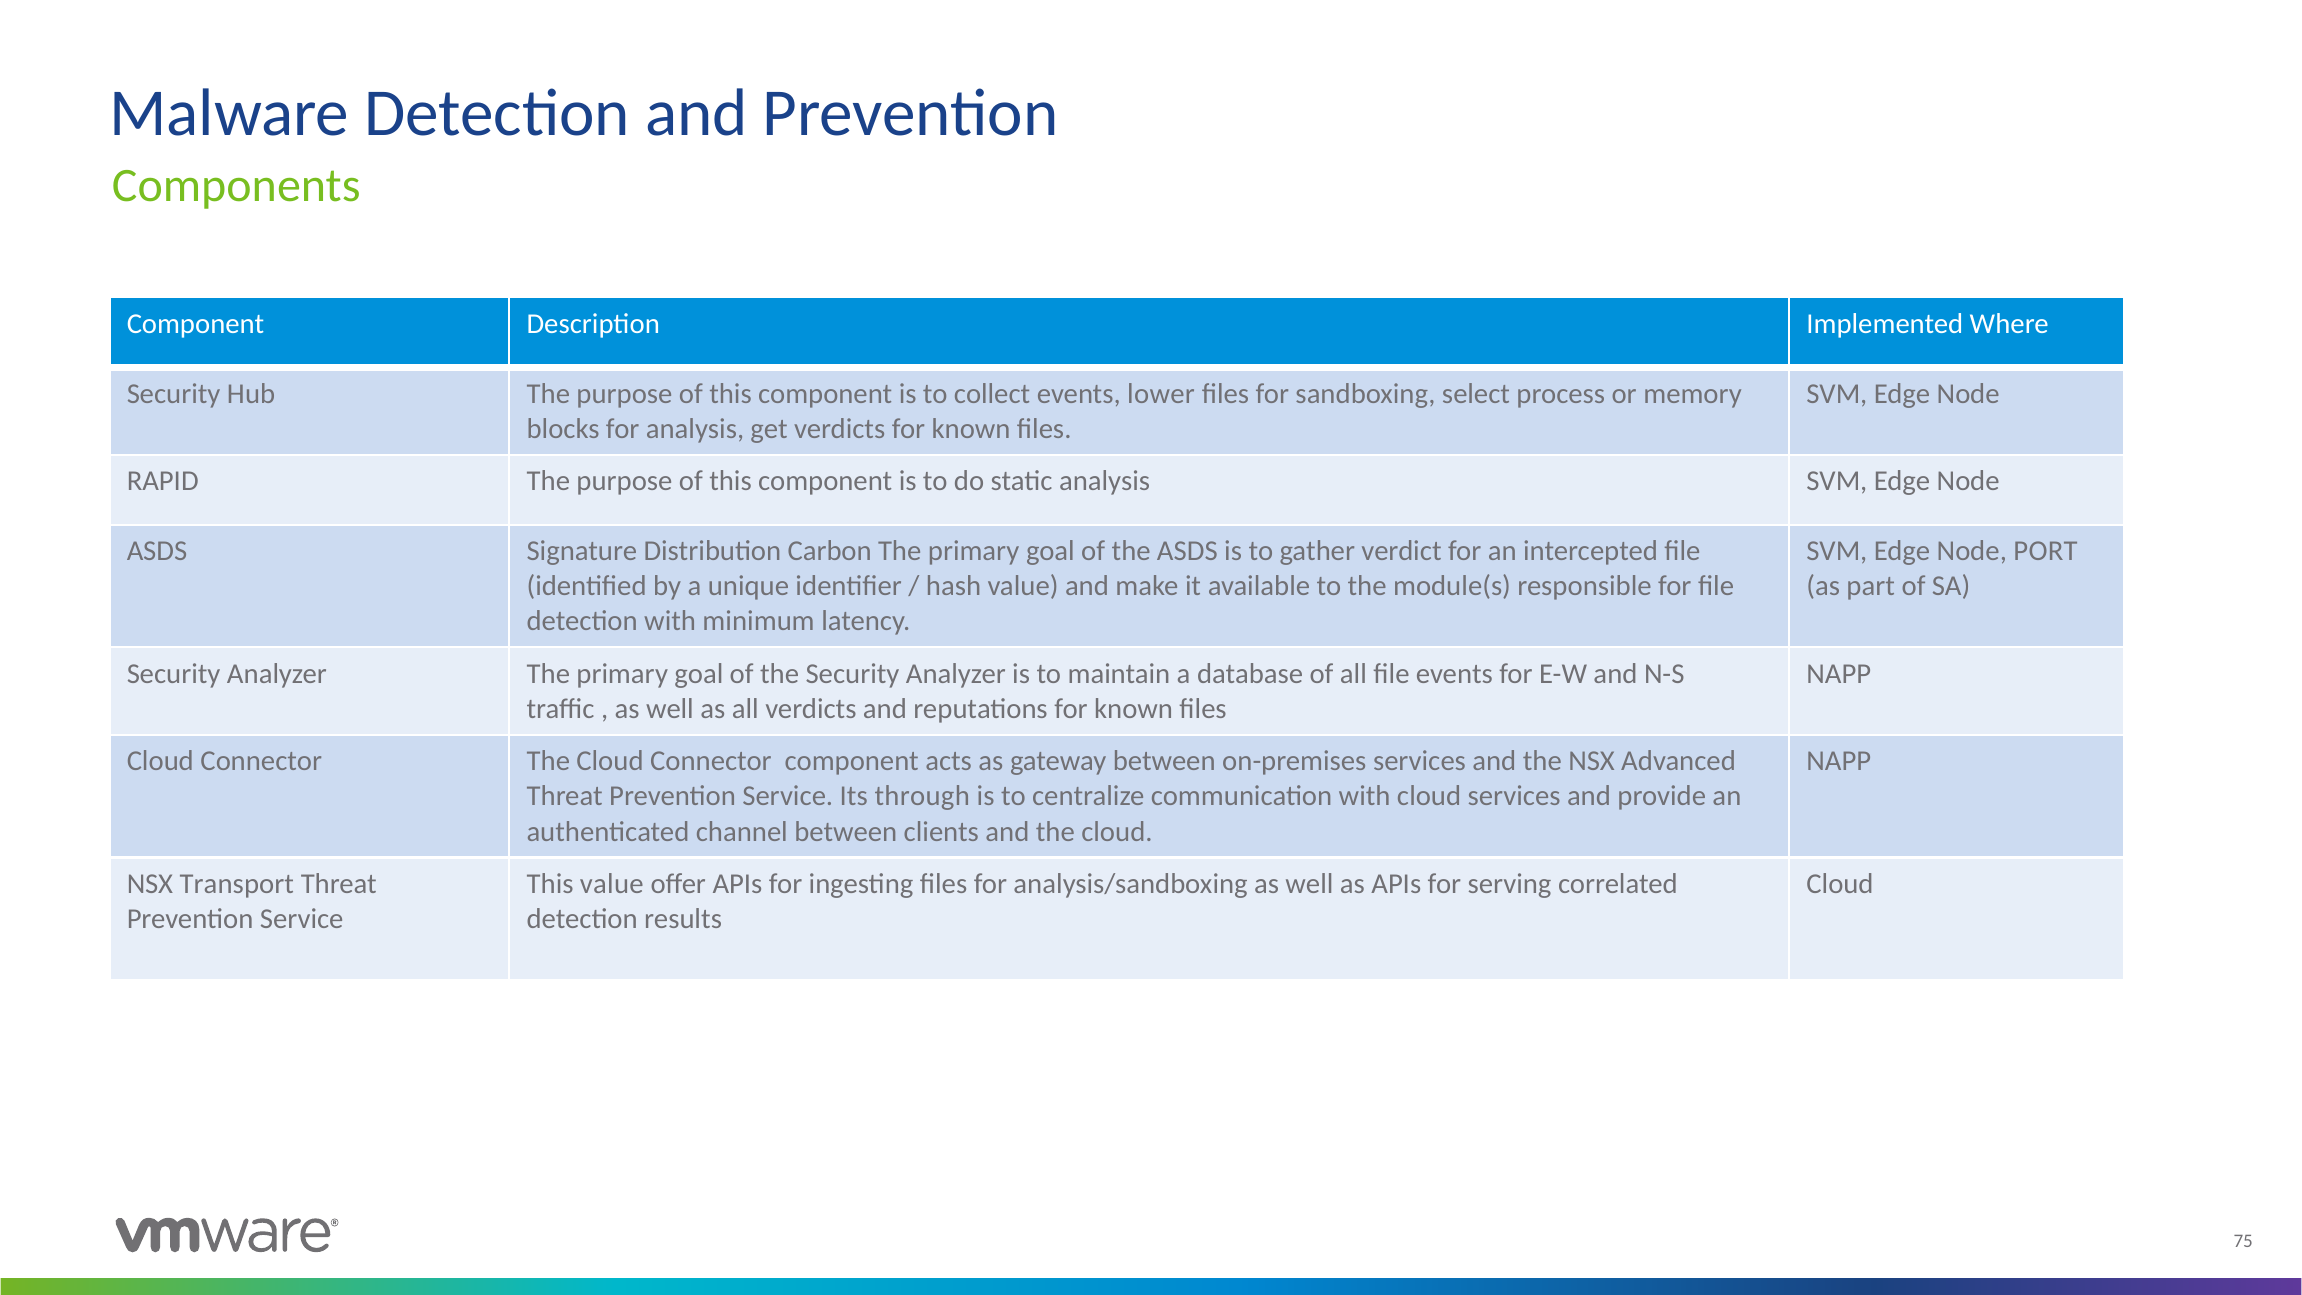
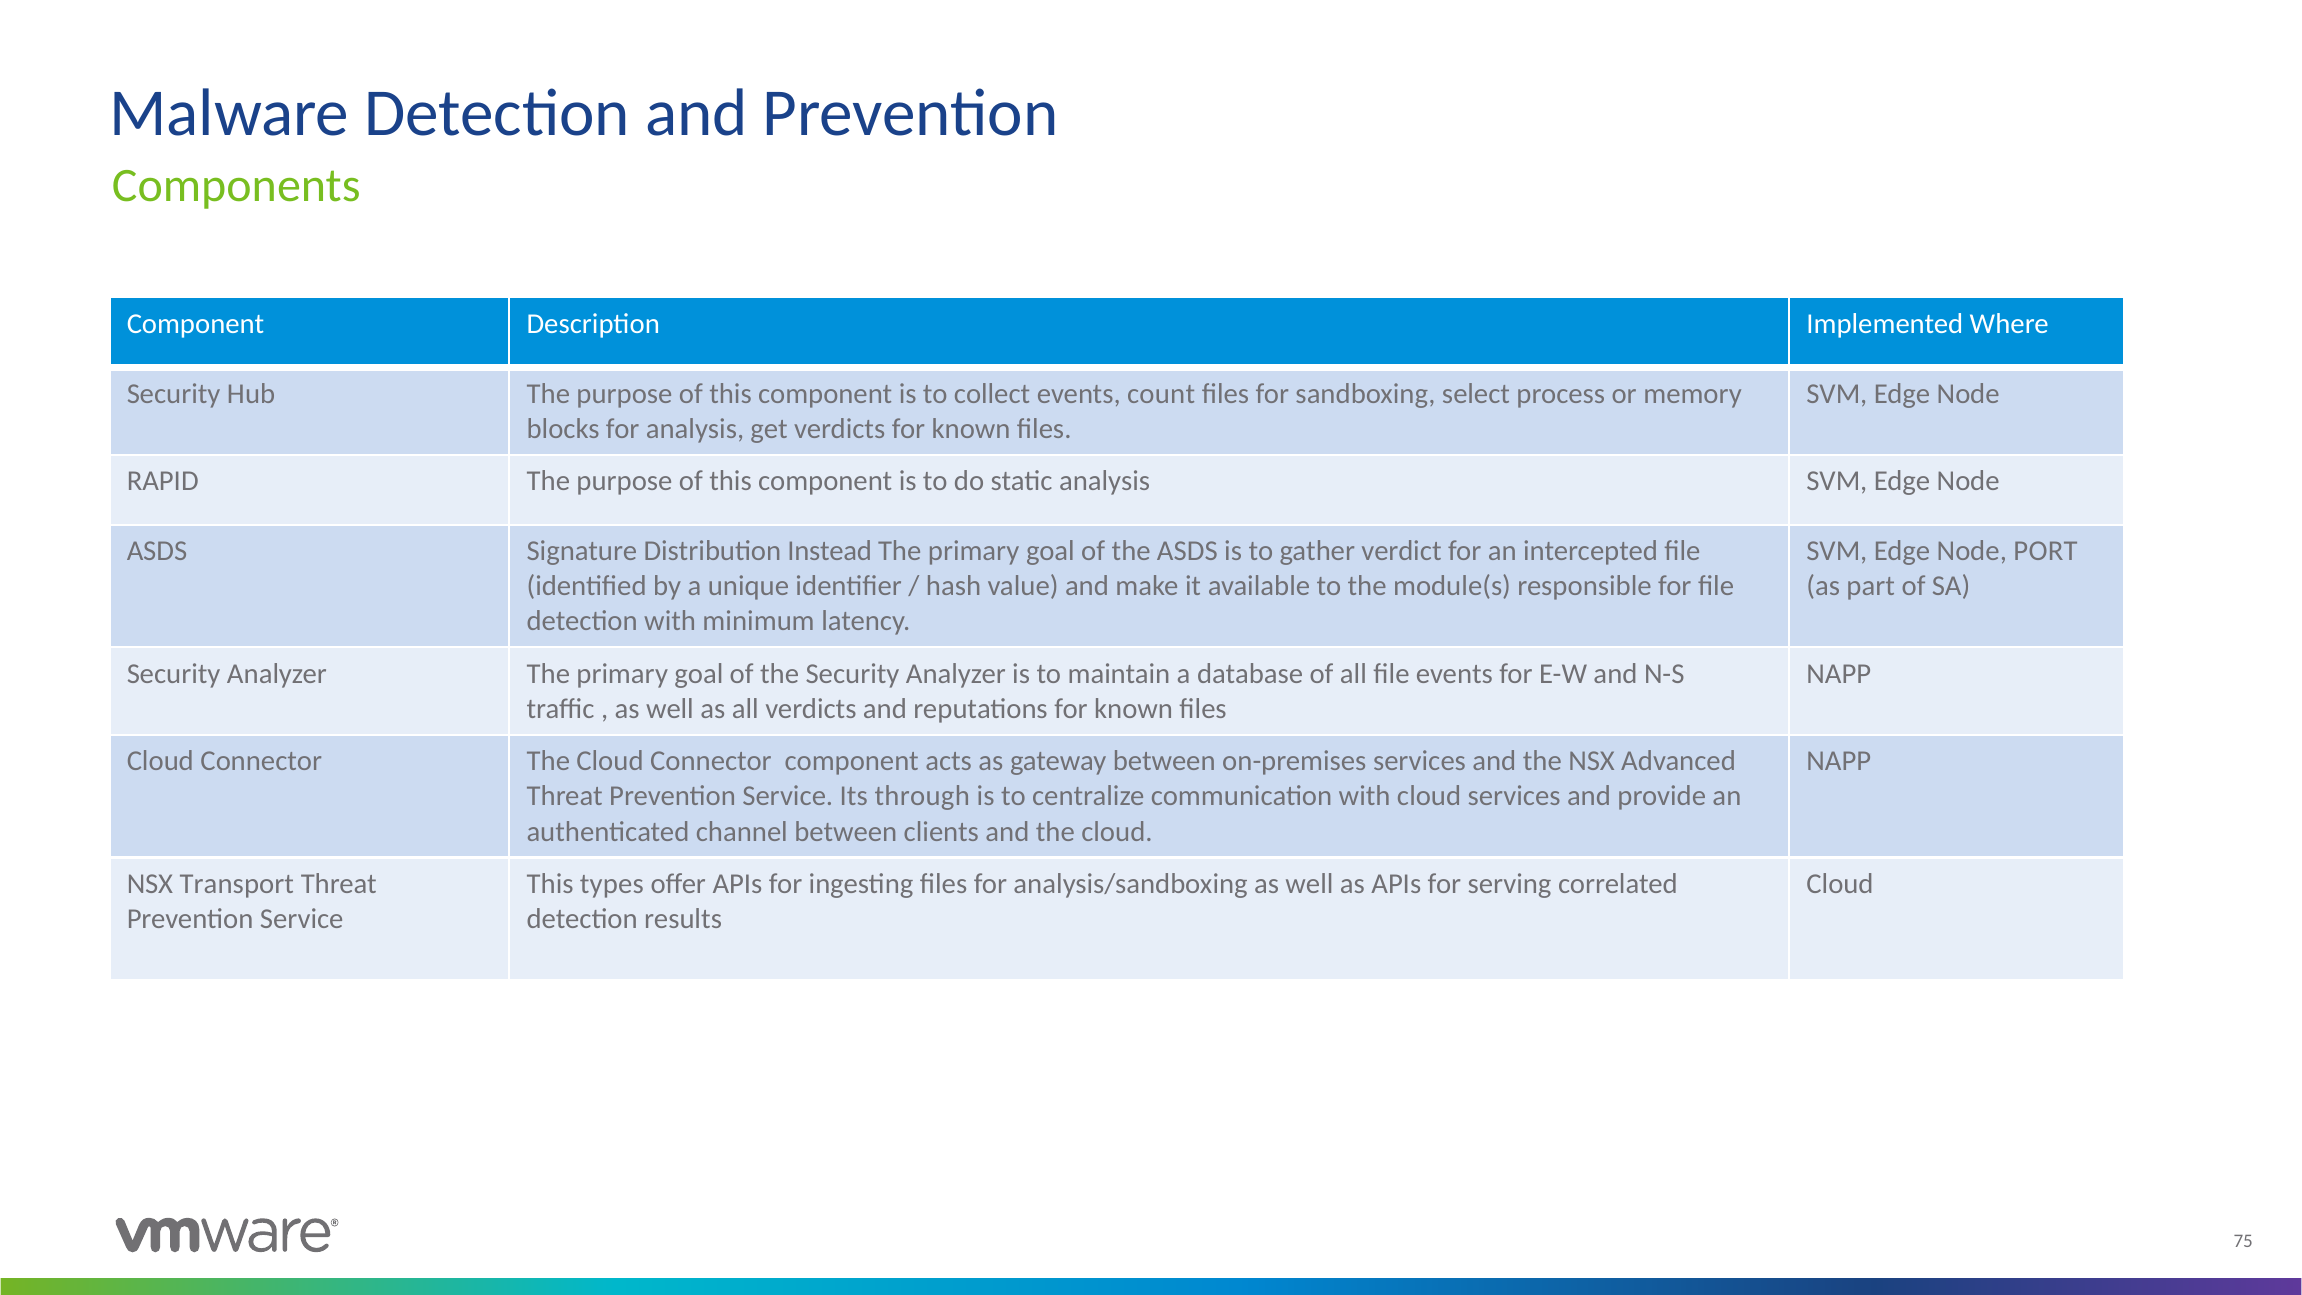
lower: lower -> count
Carbon: Carbon -> Instead
This value: value -> types
